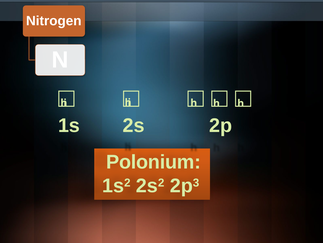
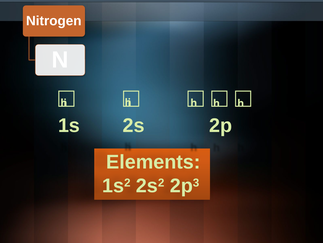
Polonium: Polonium -> Elements
